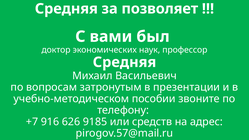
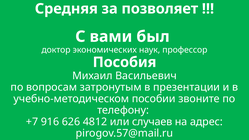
Средняя at (124, 62): Средняя -> Пособия
9185: 9185 -> 4812
средств: средств -> случаев
